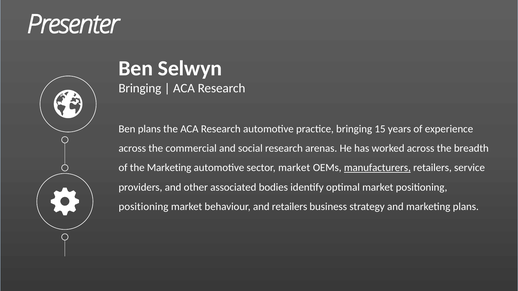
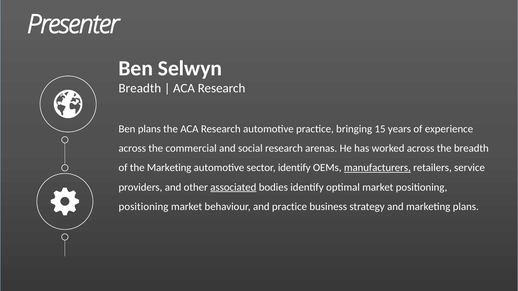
Bringing at (140, 89): Bringing -> Breadth
sector market: market -> identify
associated underline: none -> present
and retailers: retailers -> practice
